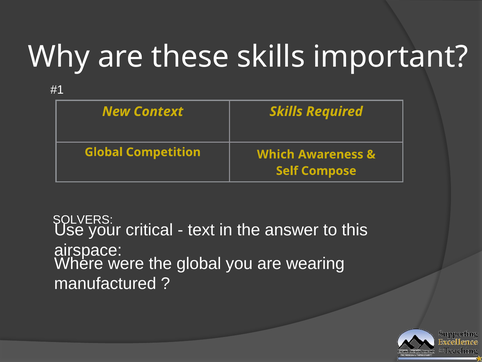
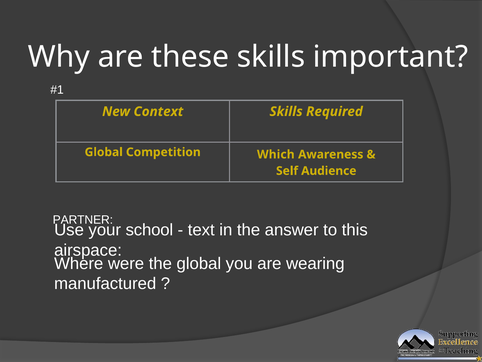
Compose: Compose -> Audience
SOLVERS: SOLVERS -> PARTNER
critical: critical -> school
